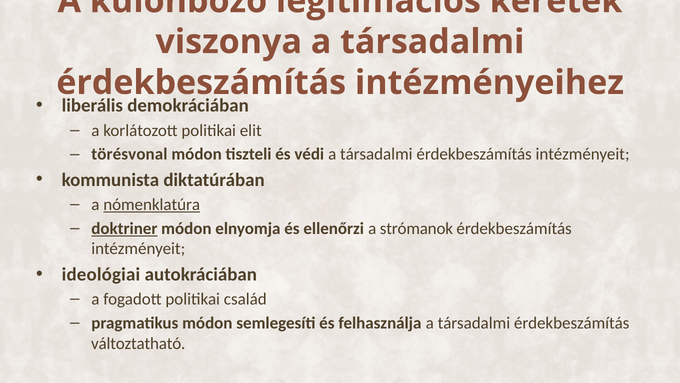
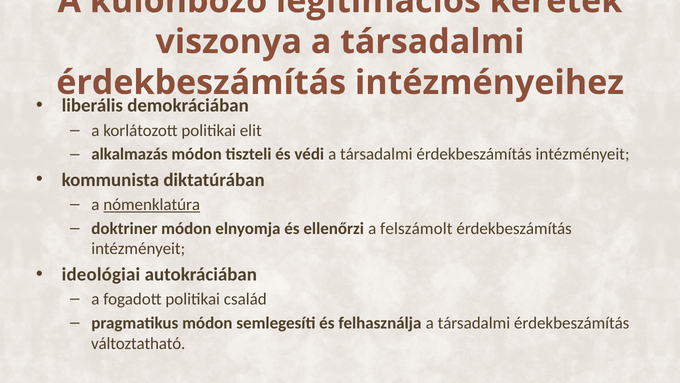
törésvonal: törésvonal -> alkalmazás
doktriner underline: present -> none
strómanok: strómanok -> felszámolt
